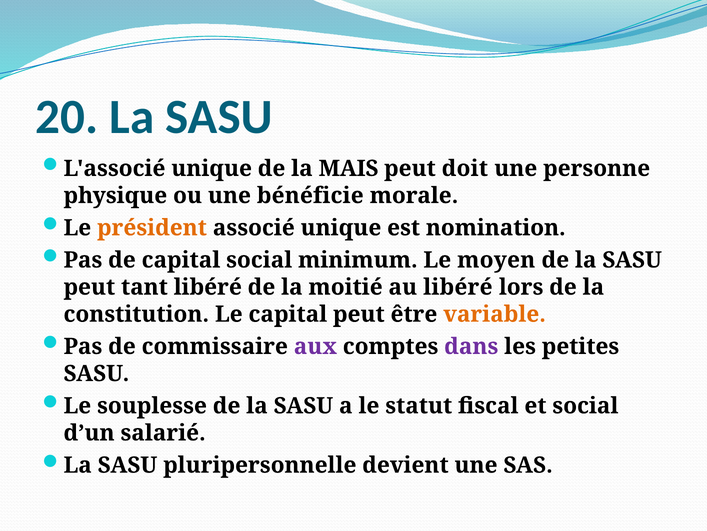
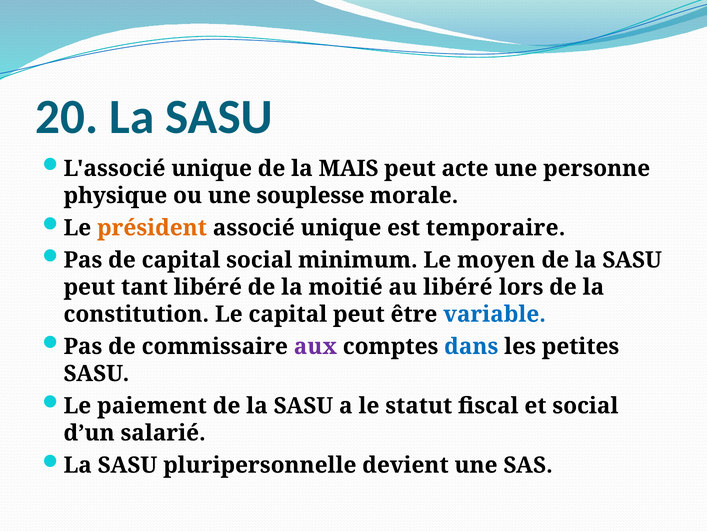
doit: doit -> acte
bénéficie: bénéficie -> souplesse
nomination: nomination -> temporaire
variable colour: orange -> blue
dans colour: purple -> blue
souplesse: souplesse -> paiement
